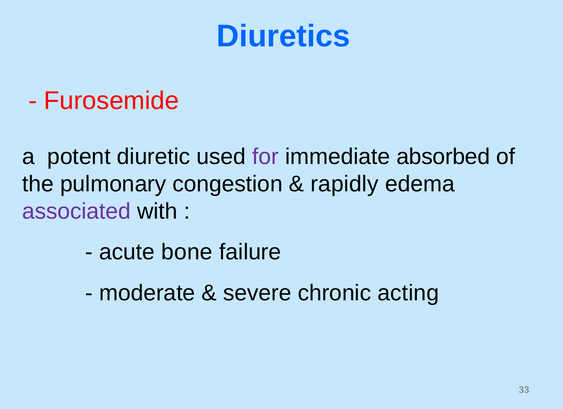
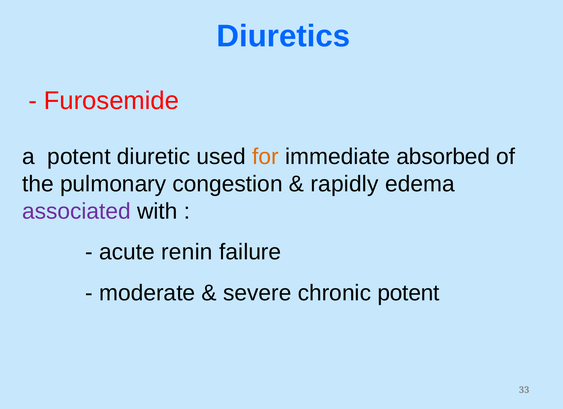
for colour: purple -> orange
bone: bone -> renin
chronic acting: acting -> potent
